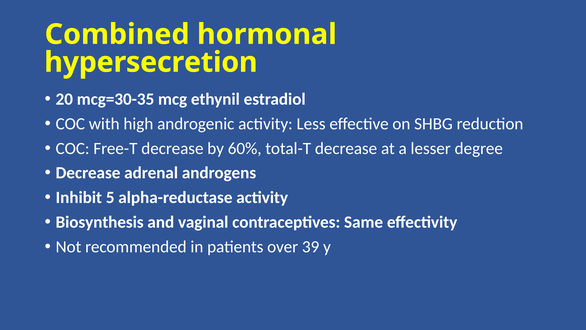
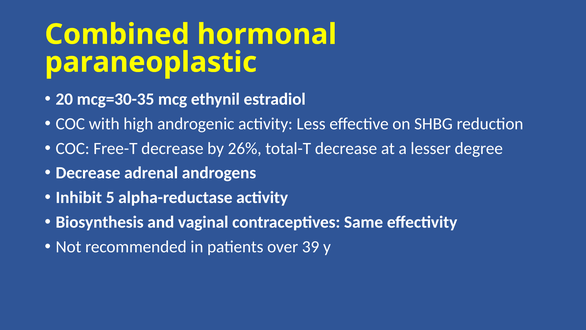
hypersecretion: hypersecretion -> paraneoplastic
60%: 60% -> 26%
